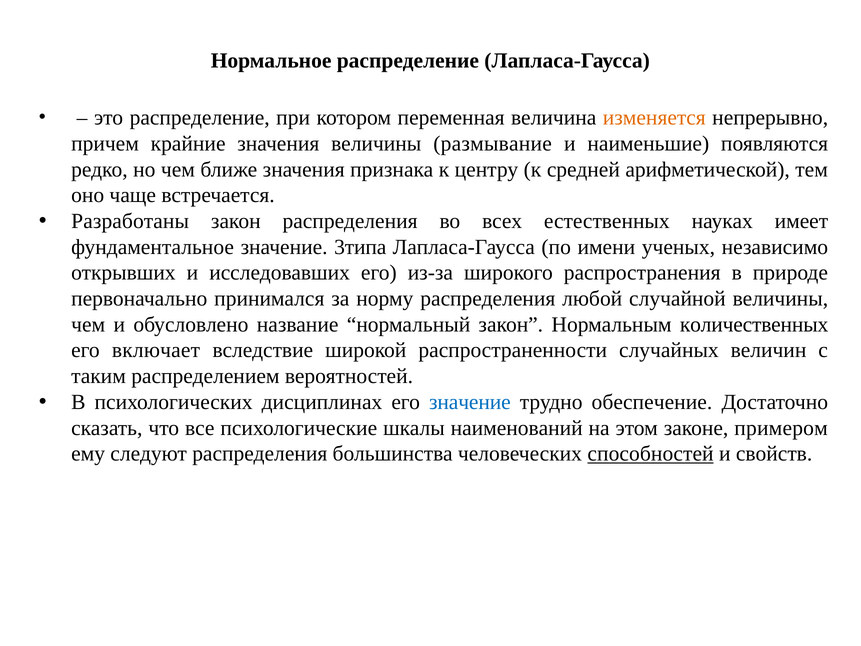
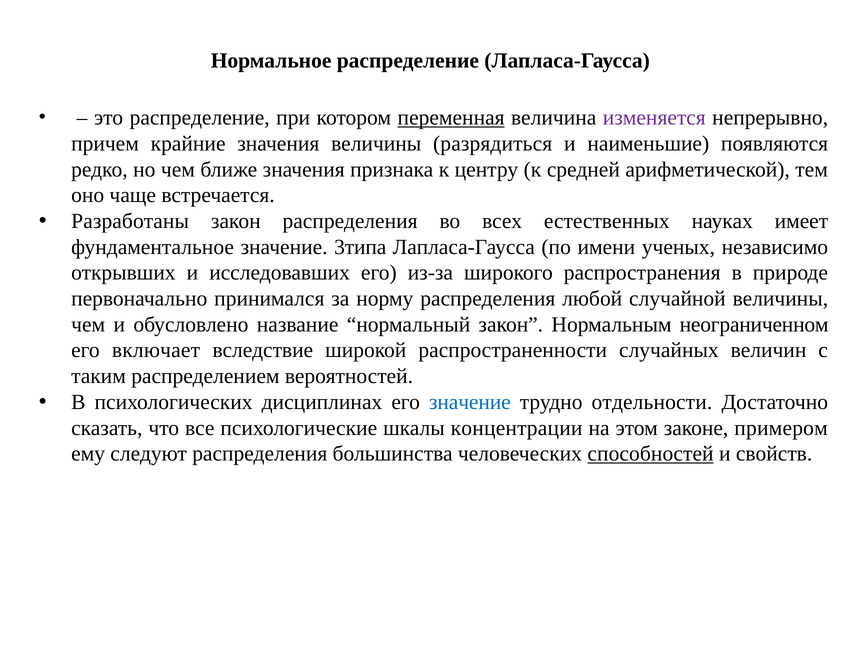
переменная underline: none -> present
изменяется colour: orange -> purple
размывание: размывание -> разрядиться
количественных: количественных -> неограниченном
обеспечение: обеспечение -> отдельности
наименований: наименований -> концентрации
